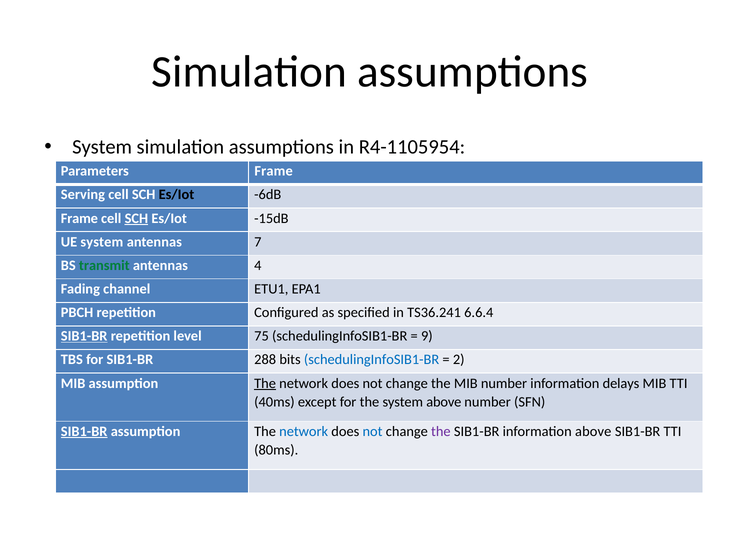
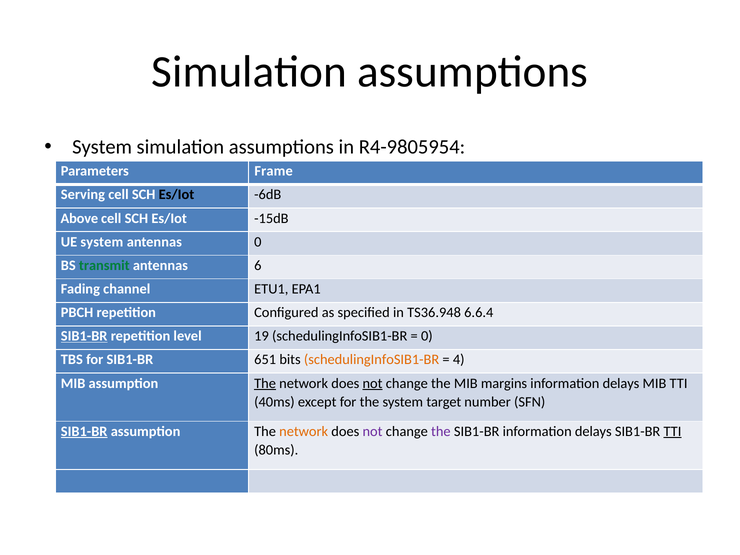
R4-1105954: R4-1105954 -> R4-9805954
Frame at (79, 218): Frame -> Above
SCH at (136, 218) underline: present -> none
antennas 7: 7 -> 0
4: 4 -> 6
TS36.241: TS36.241 -> TS36.948
75: 75 -> 19
9 at (427, 336): 9 -> 0
288: 288 -> 651
schedulingInfoSIB1-BR at (372, 360) colour: blue -> orange
2: 2 -> 4
not at (373, 383) underline: none -> present
MIB number: number -> margins
system above: above -> target
network at (304, 431) colour: blue -> orange
not at (373, 431) colour: blue -> purple
SIB1-BR information above: above -> delays
TTI at (672, 431) underline: none -> present
